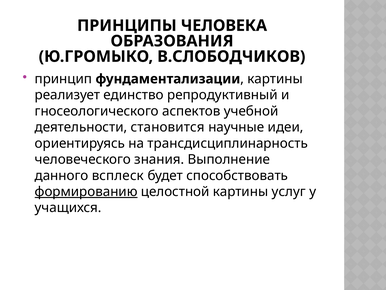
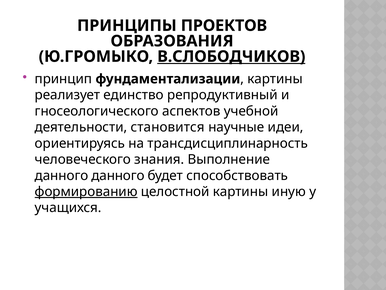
ЧЕЛОВЕКА: ЧЕЛОВЕКА -> ПРОЕКТОВ
В.СЛОБОДЧИКОВ underline: none -> present
данного всплеск: всплеск -> данного
услуг: услуг -> иную
